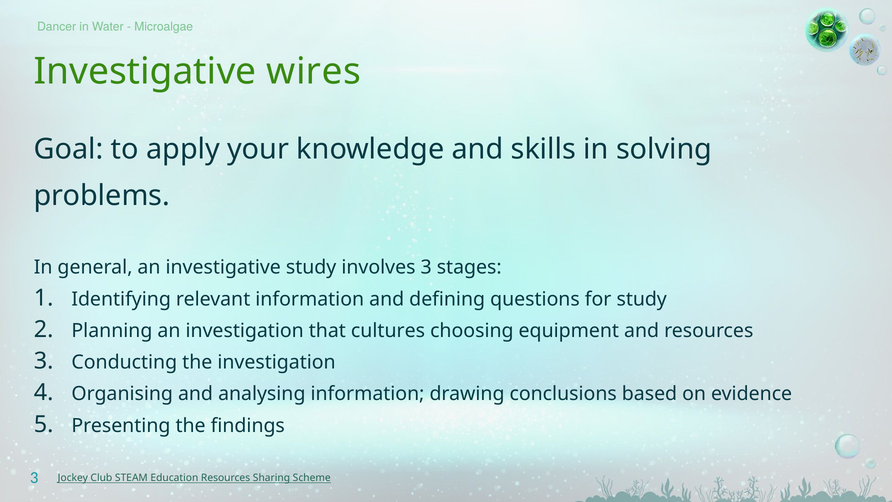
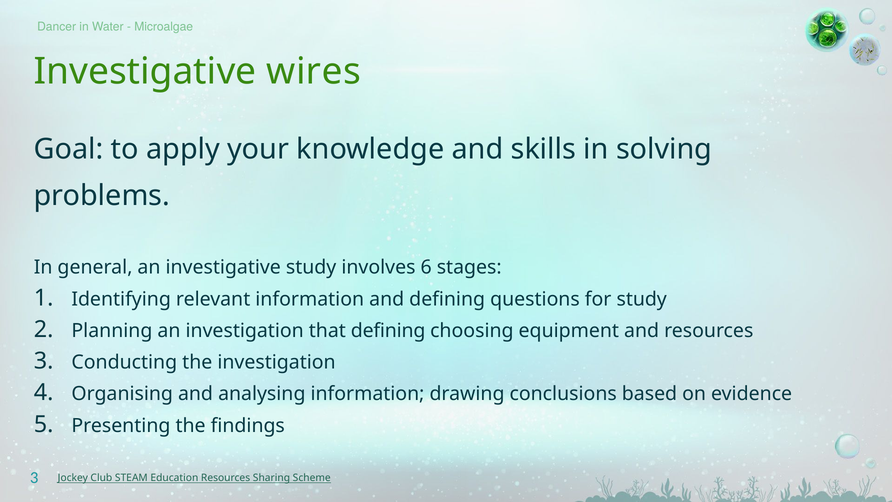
involves 3: 3 -> 6
that cultures: cultures -> defining
